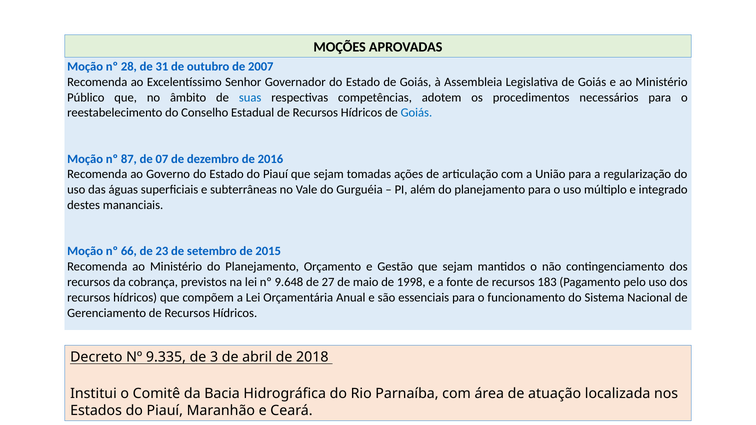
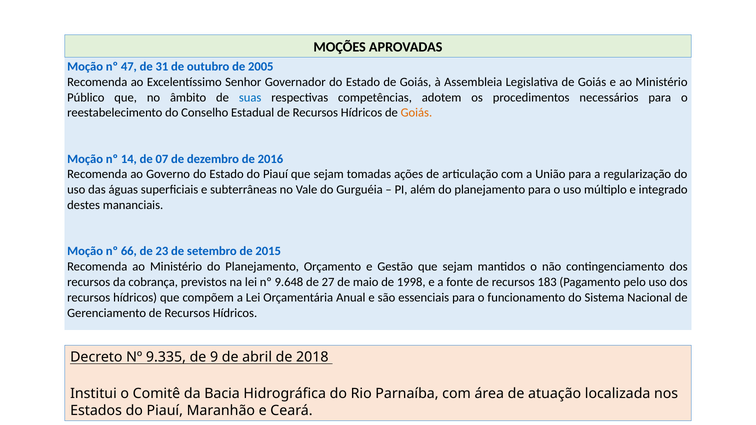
28: 28 -> 47
2007: 2007 -> 2005
Goiás at (416, 113) colour: blue -> orange
87: 87 -> 14
3: 3 -> 9
